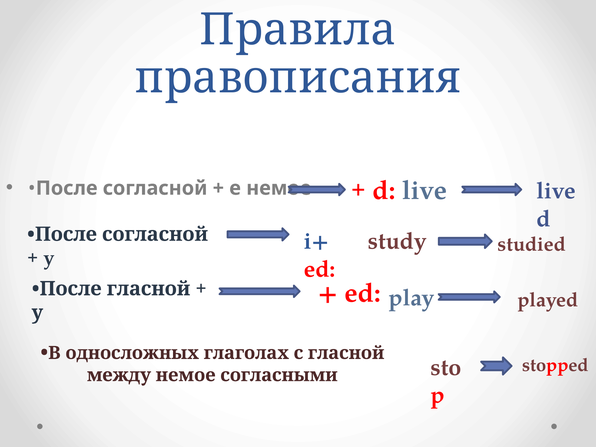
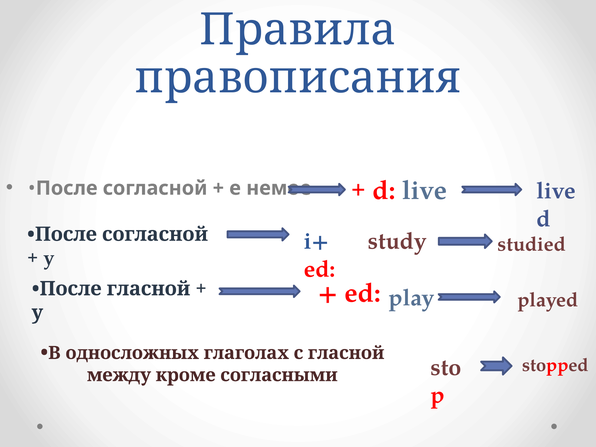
между немое: немое -> кроме
